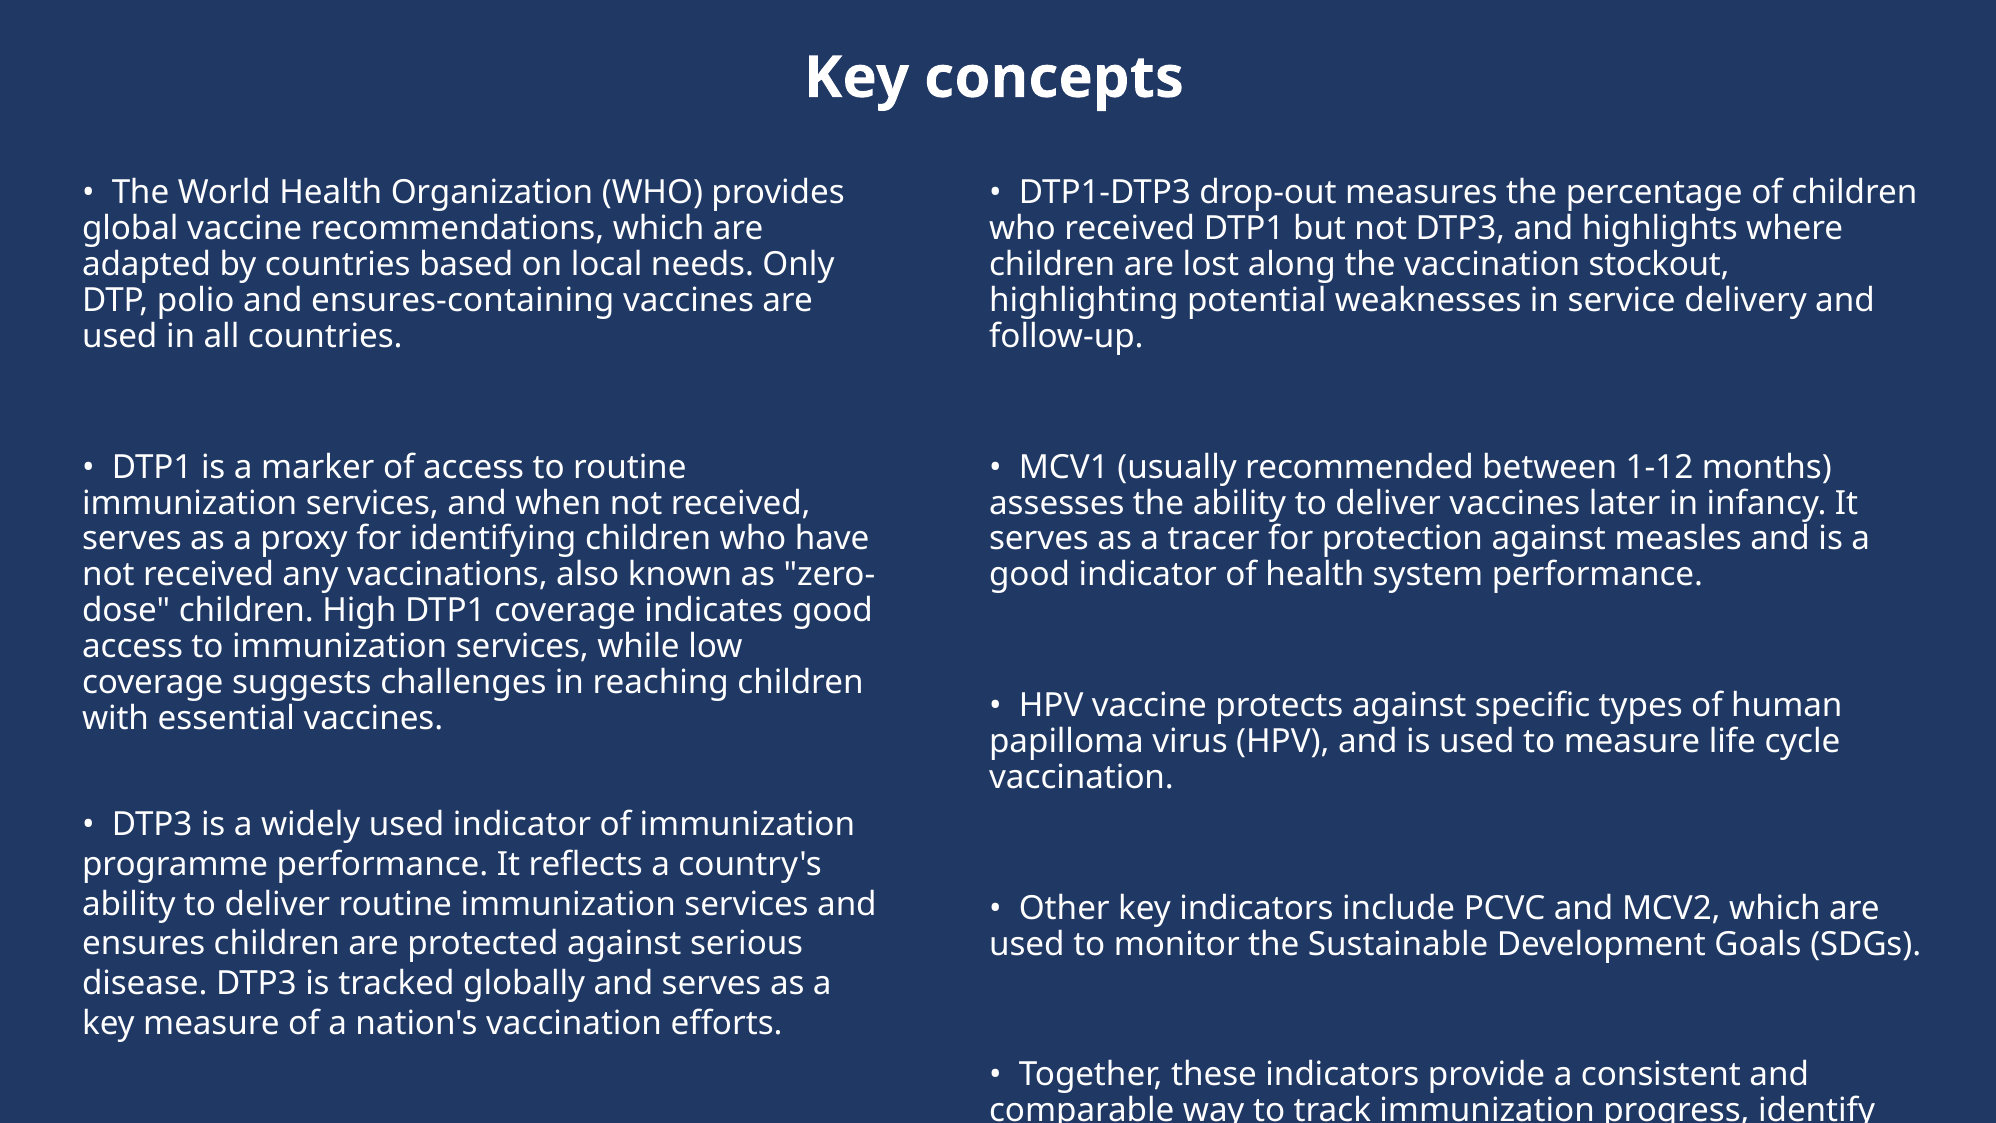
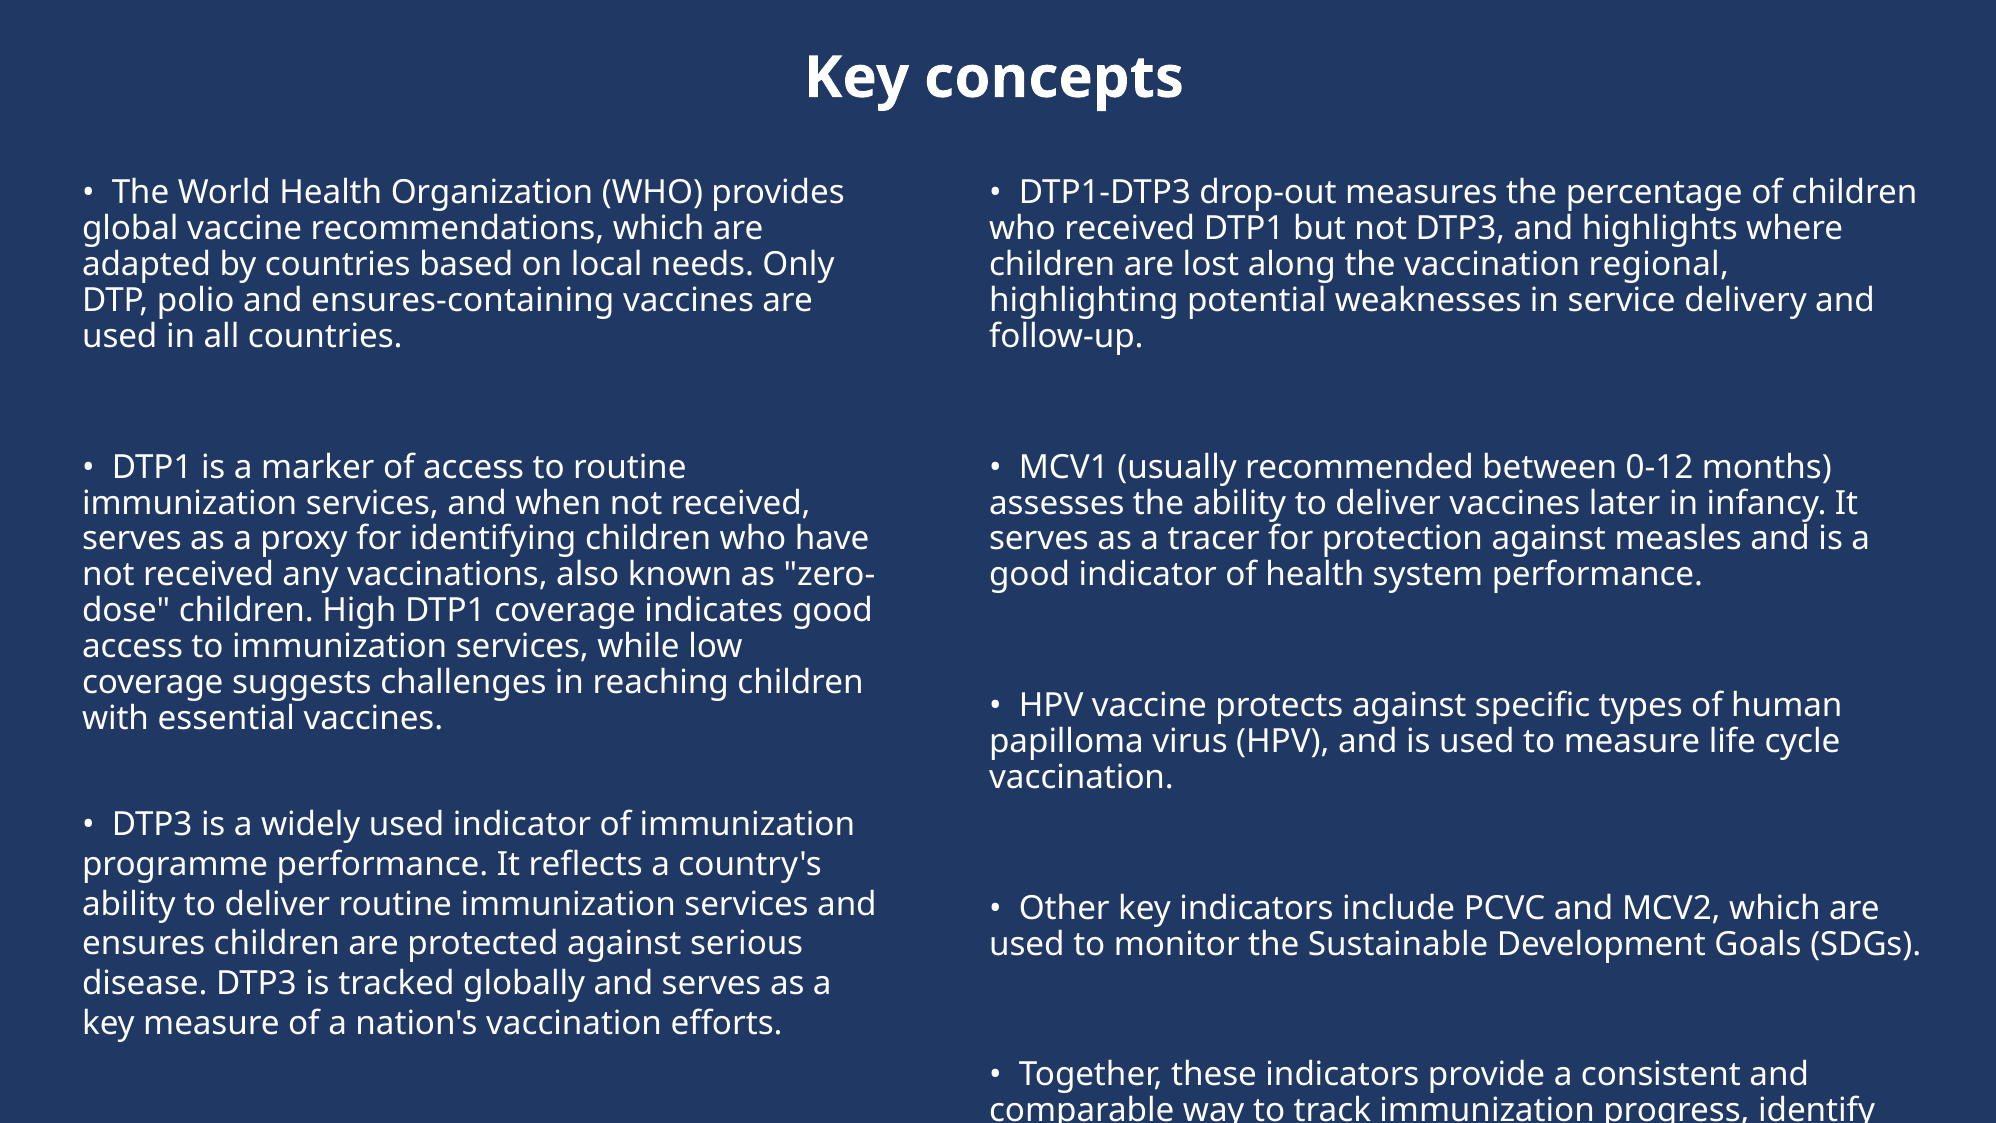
stockout: stockout -> regional
1-12: 1-12 -> 0-12
